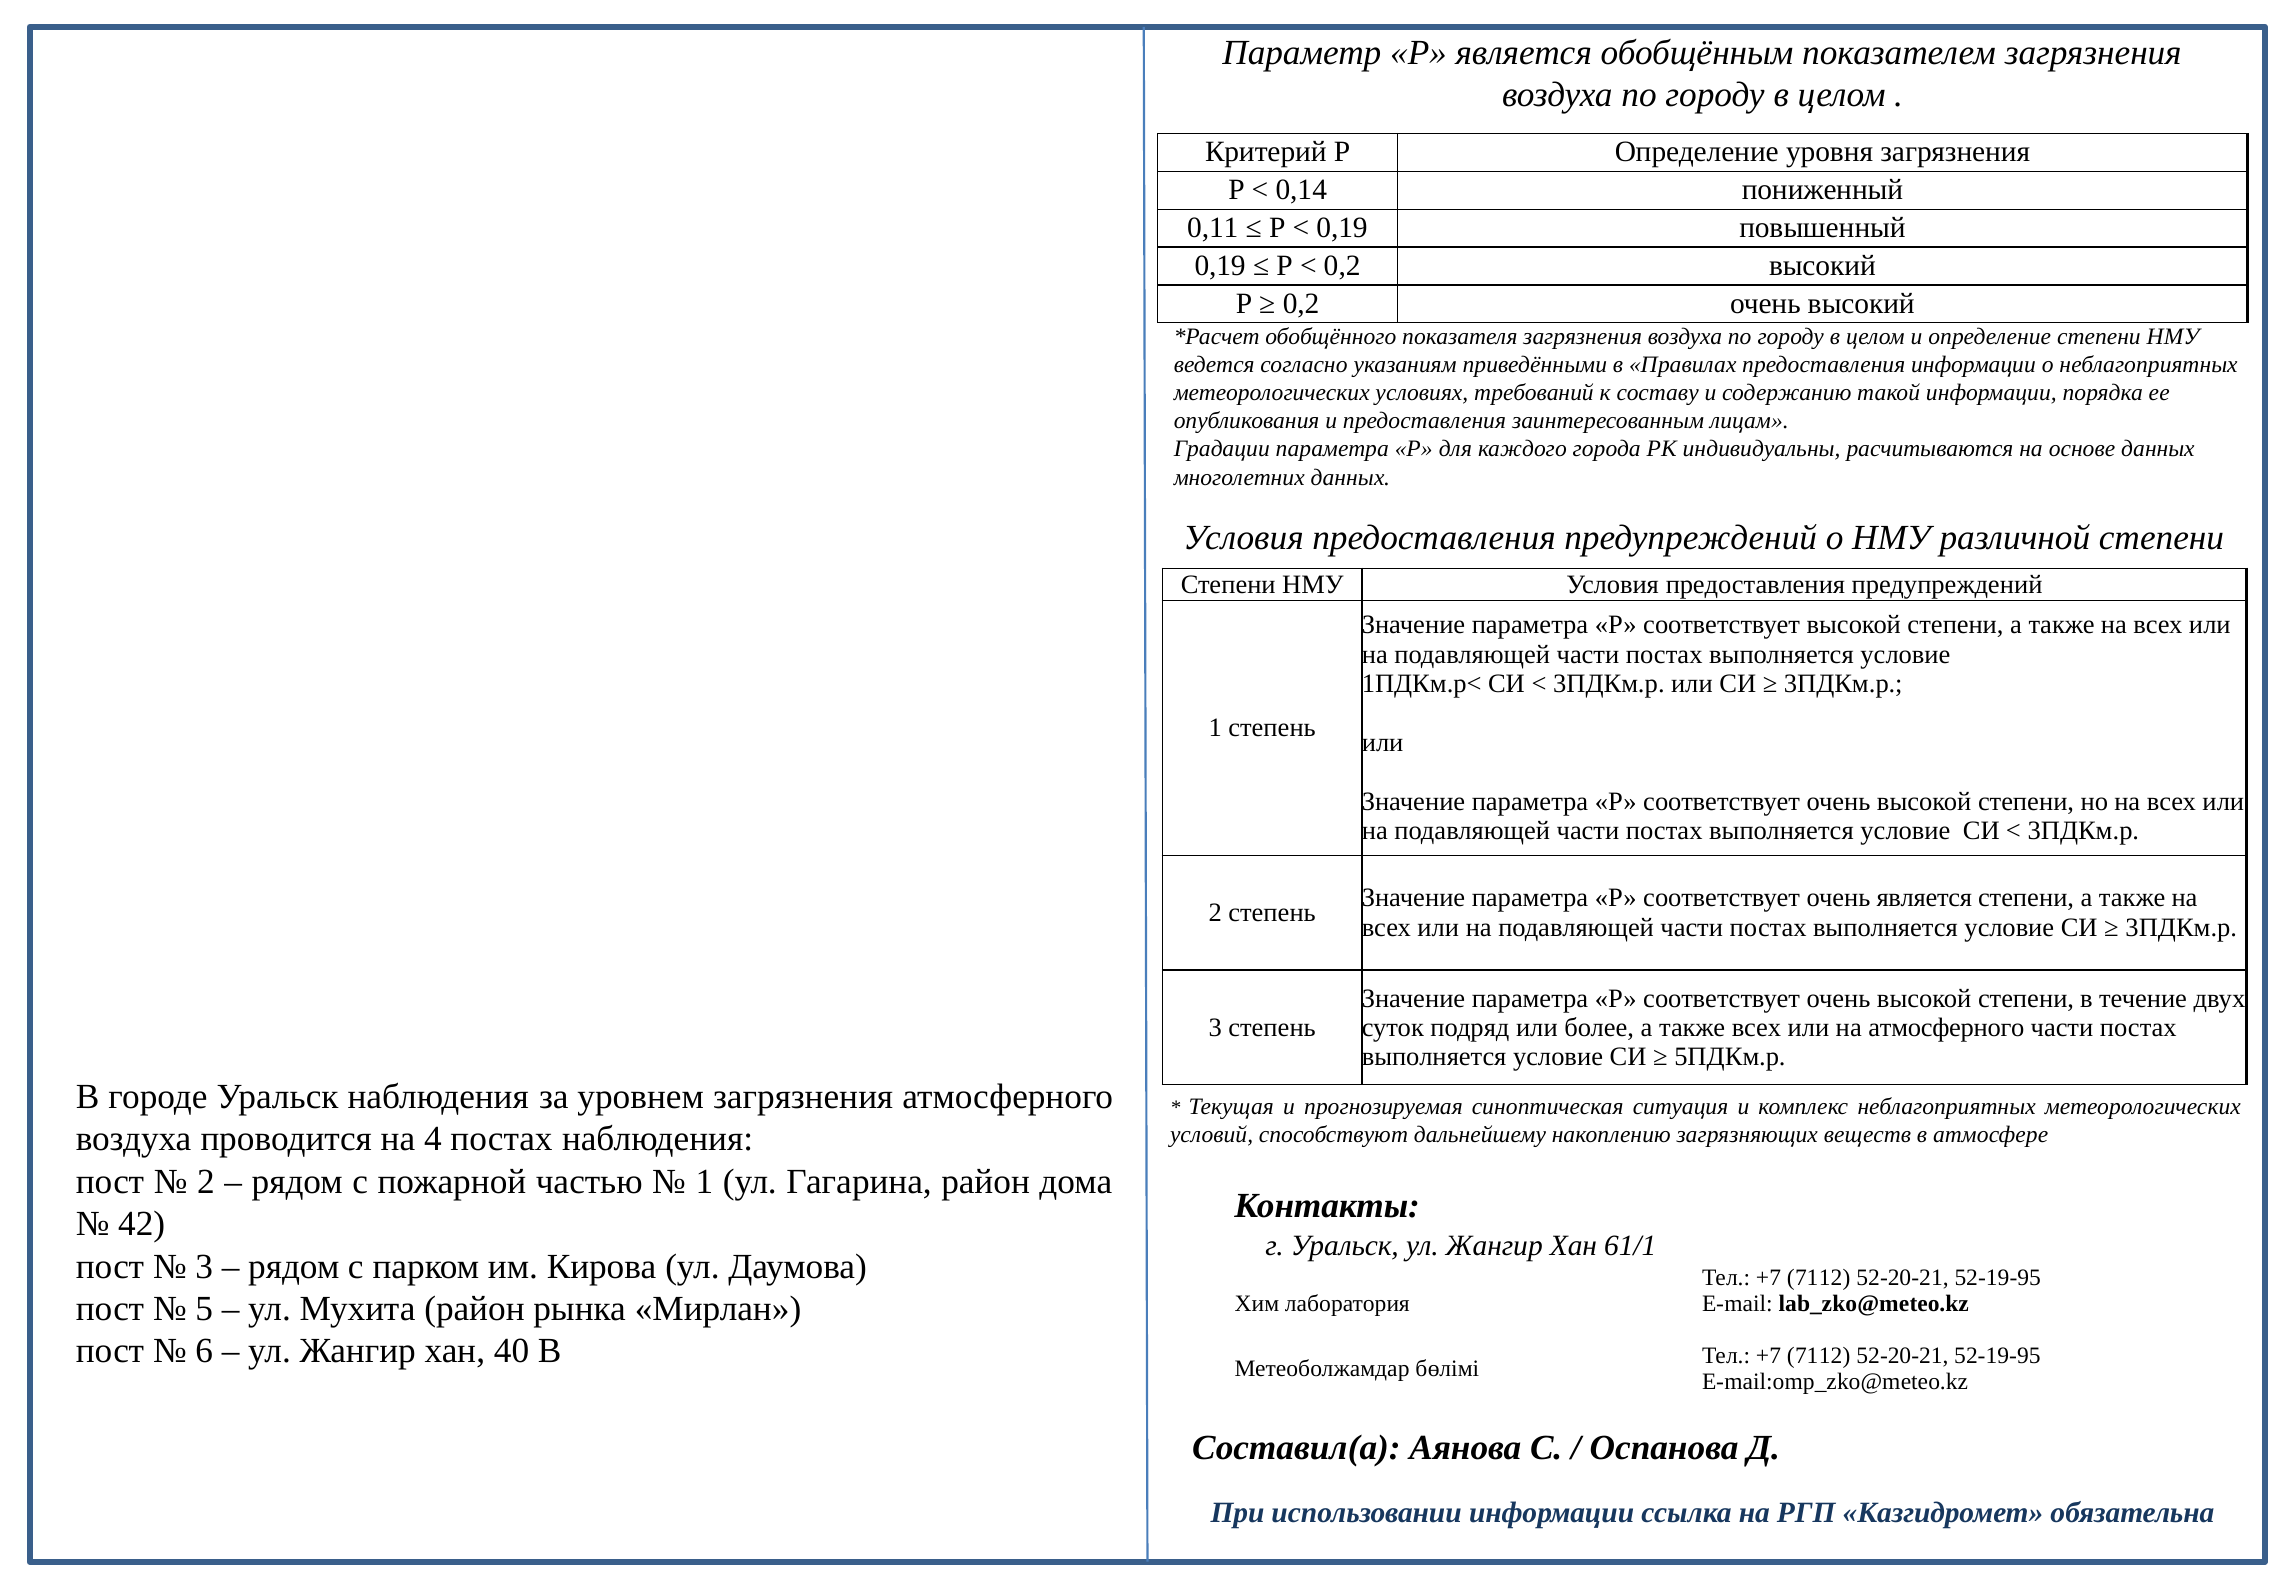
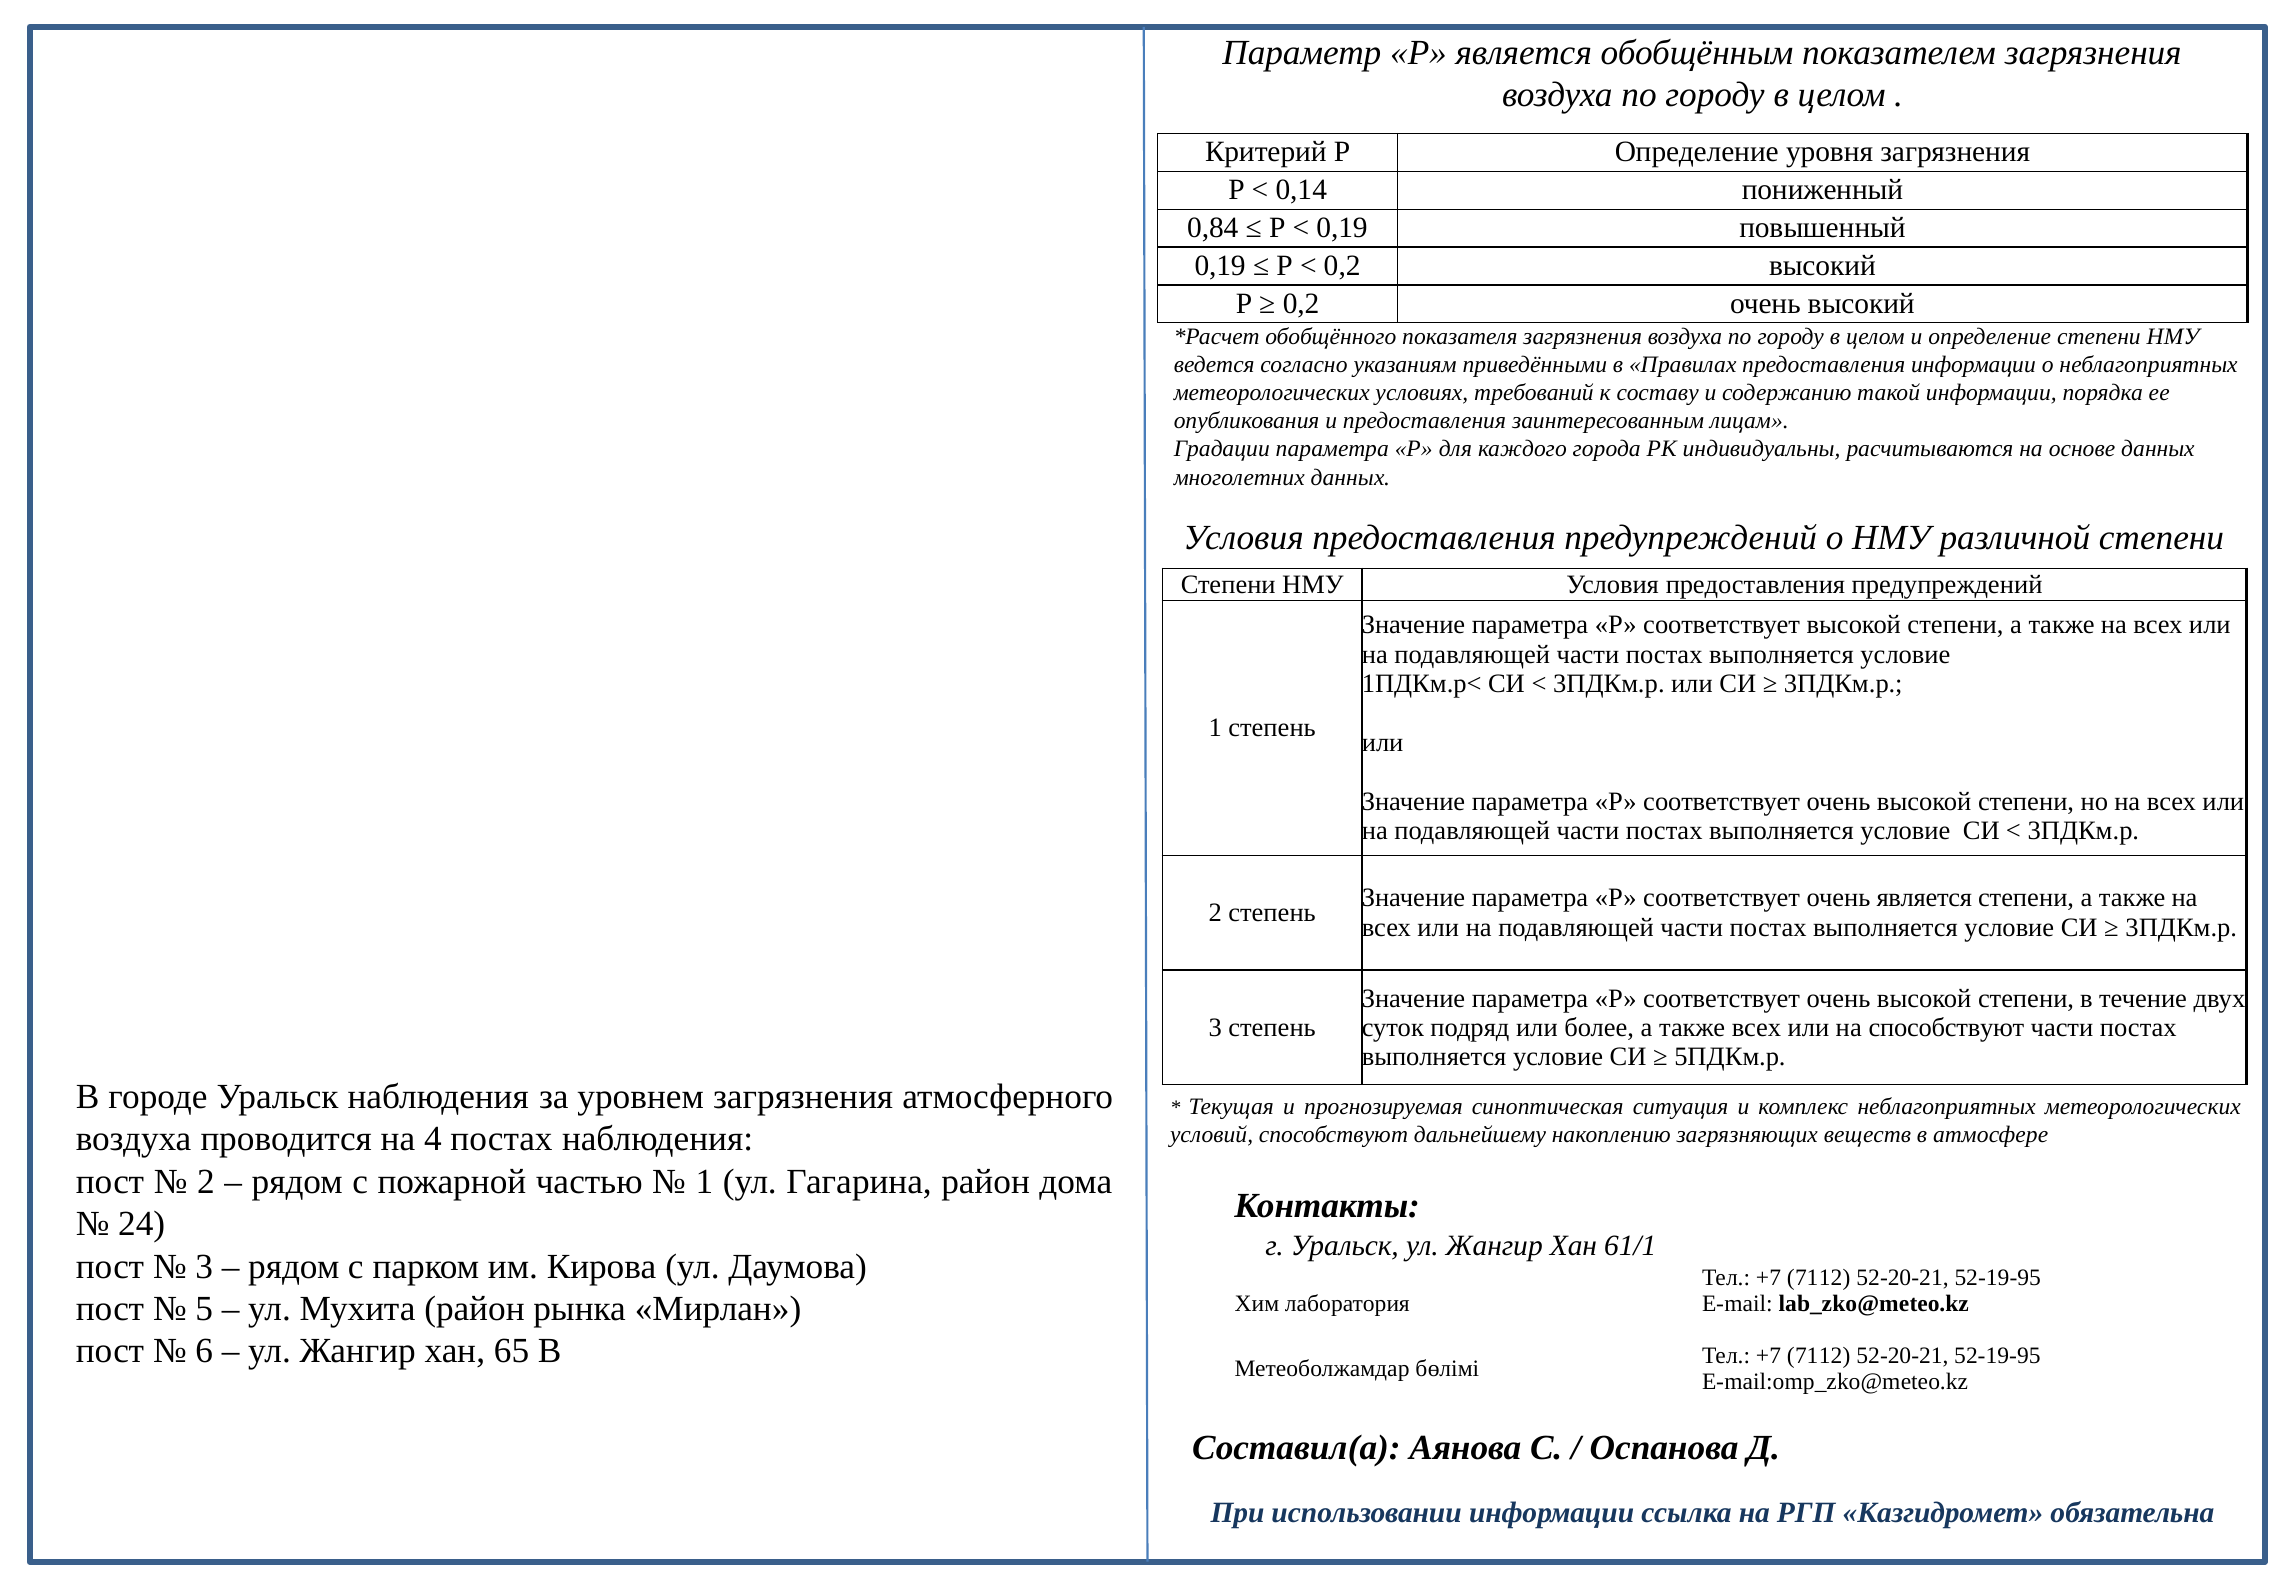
0,11: 0,11 -> 0,84
на атмосферного: атмосферного -> способствуют
42: 42 -> 24
40: 40 -> 65
